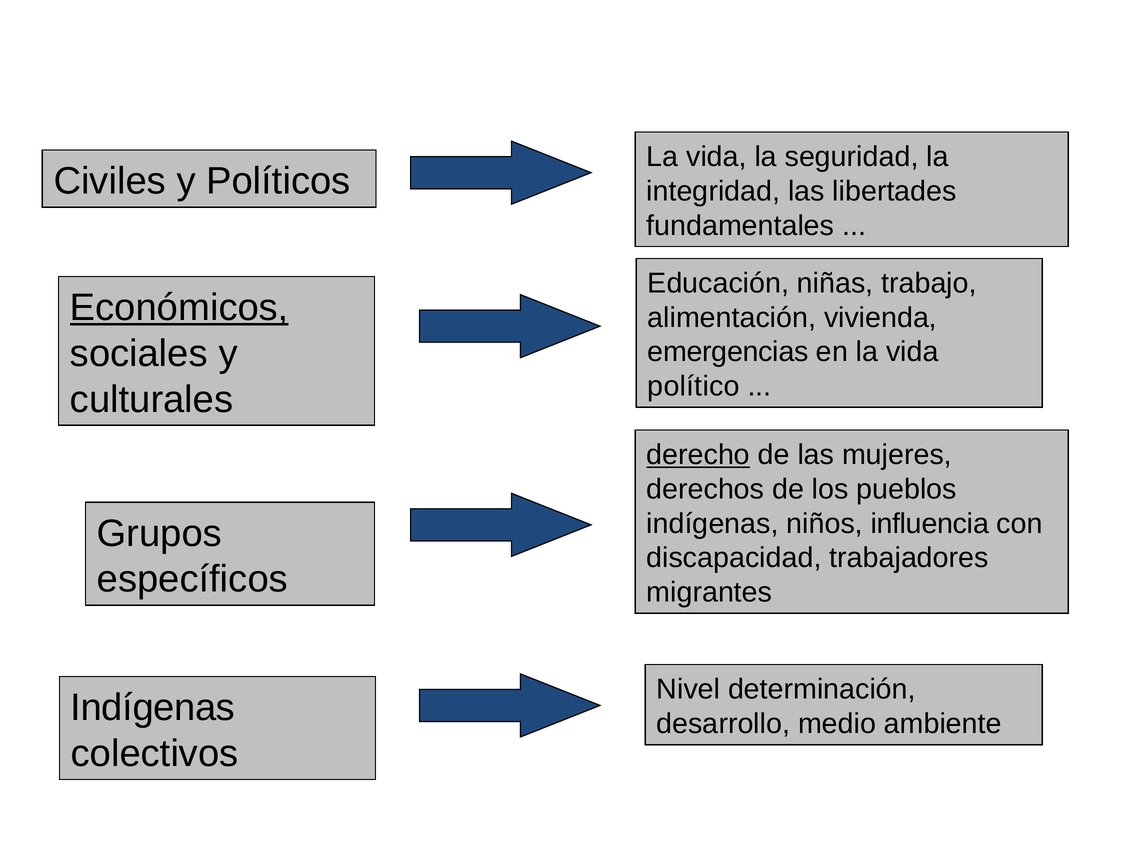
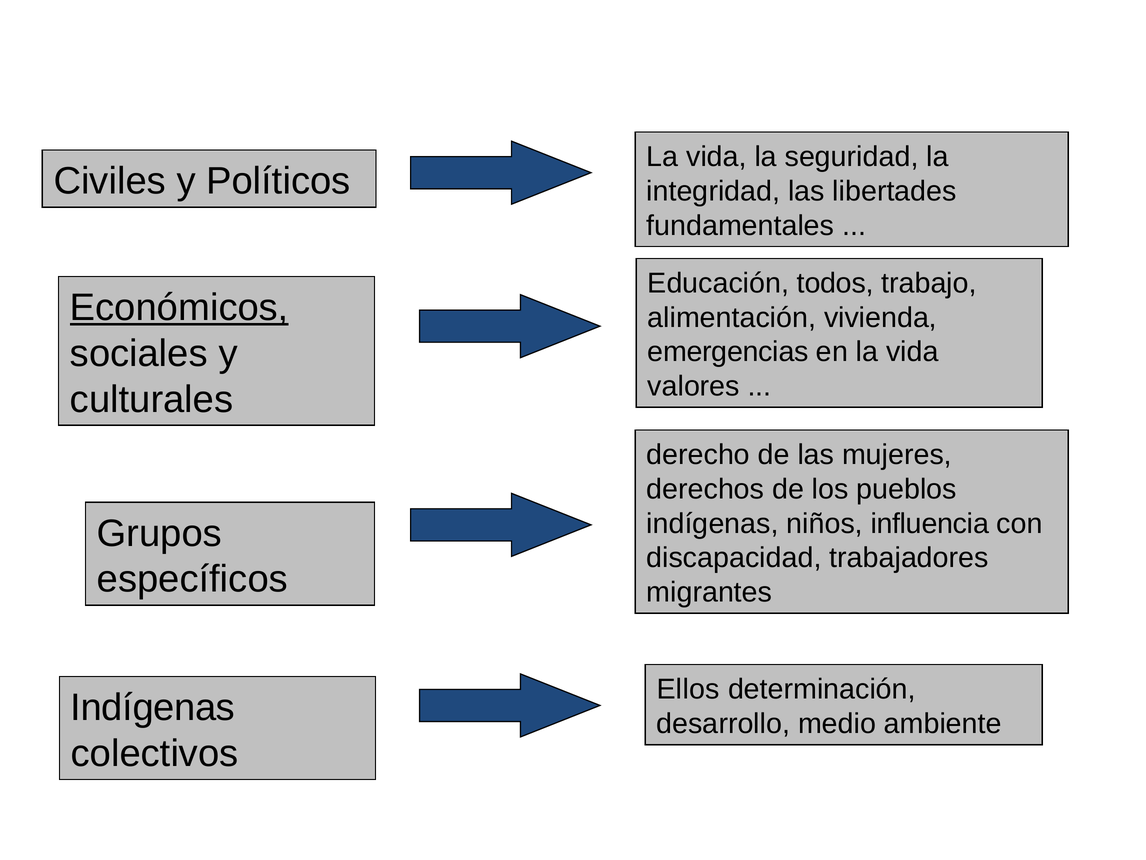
niñas: niñas -> todos
político: político -> valores
derecho underline: present -> none
Nivel: Nivel -> Ellos
